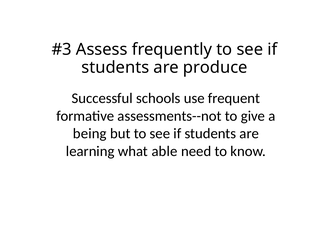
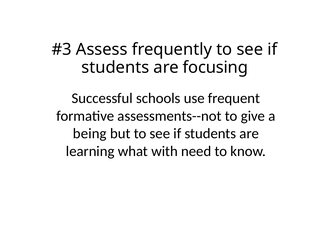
produce: produce -> focusing
able: able -> with
